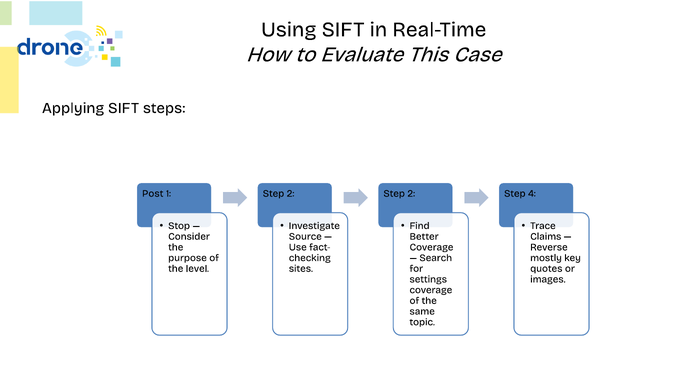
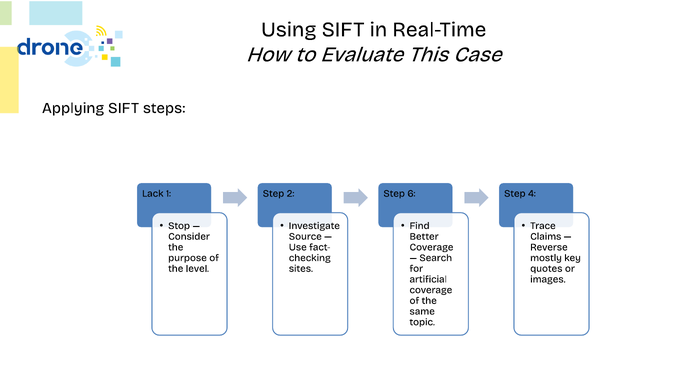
Post: Post -> Lack
2 at (411, 193): 2 -> 6
settings: settings -> artificial
